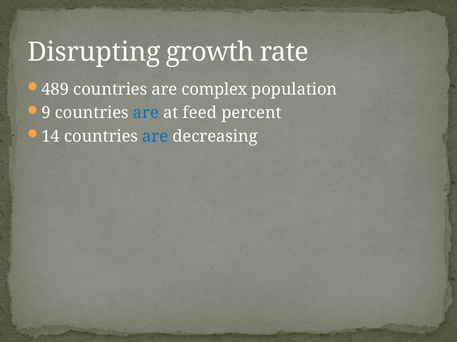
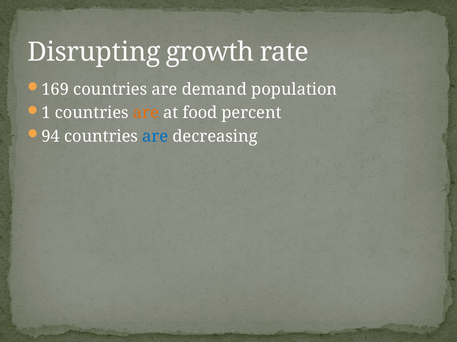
489: 489 -> 169
complex: complex -> demand
9: 9 -> 1
are at (146, 113) colour: blue -> orange
feed: feed -> food
14: 14 -> 94
